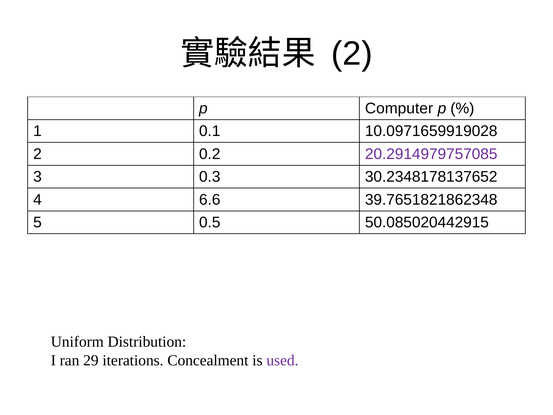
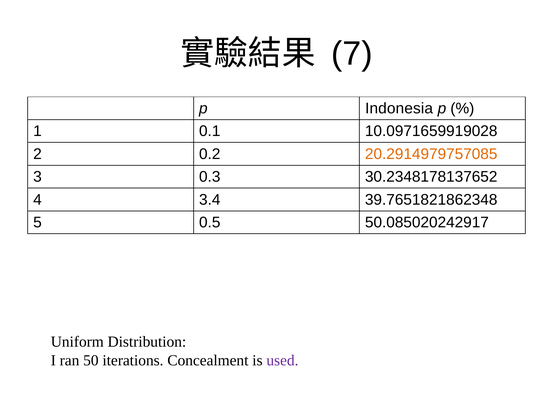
2 at (352, 54): 2 -> 7
Computer: Computer -> Indonesia
20.2914979757085 colour: purple -> orange
6.6: 6.6 -> 3.4
50.085020442915: 50.085020442915 -> 50.085020242917
29: 29 -> 50
